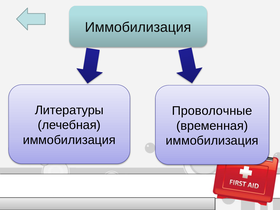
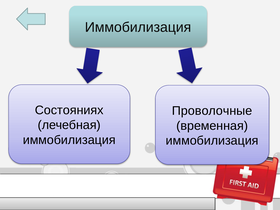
Литературы: Литературы -> Состояниях
